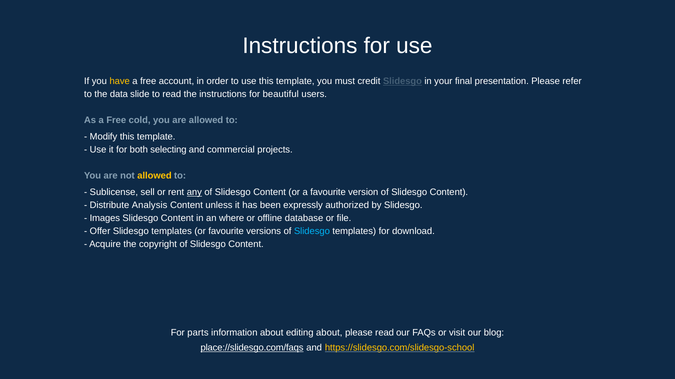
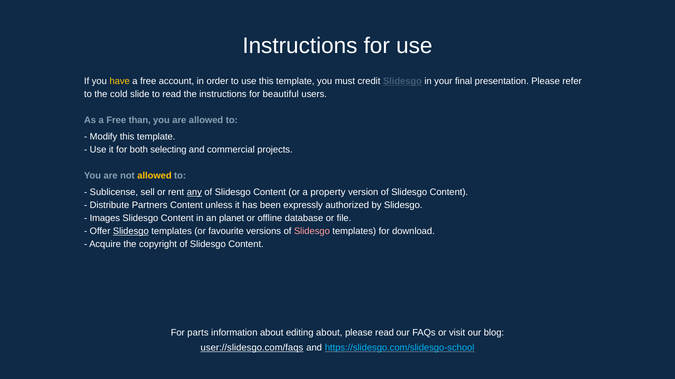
data: data -> cold
cold: cold -> than
a favourite: favourite -> property
Analysis: Analysis -> Partners
where: where -> planet
Slidesgo at (131, 232) underline: none -> present
Slidesgo at (312, 232) colour: light blue -> pink
place://slidesgo.com/faqs: place://slidesgo.com/faqs -> user://slidesgo.com/faqs
https://slidesgo.com/slidesgo-school colour: yellow -> light blue
